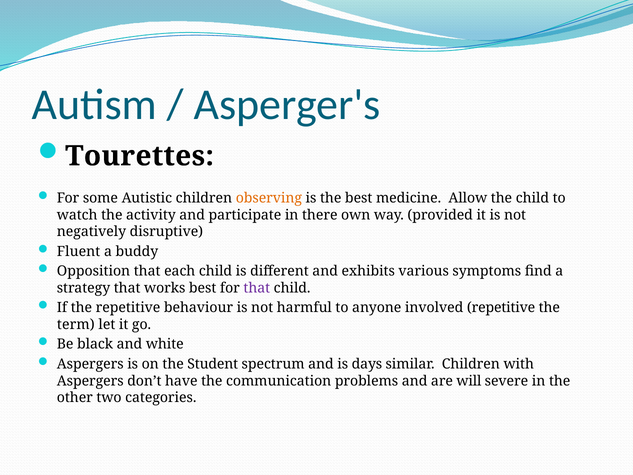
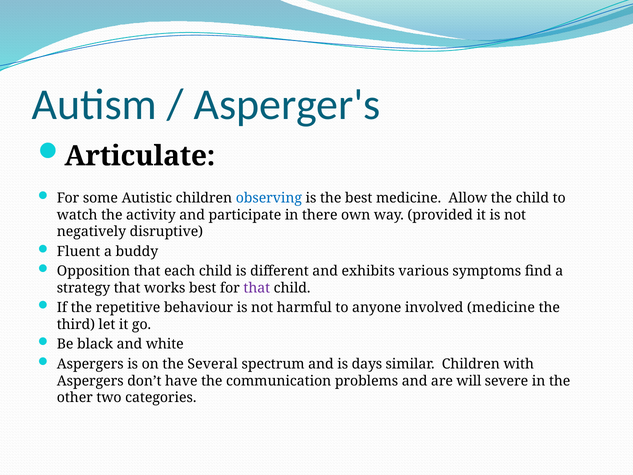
Tourettes: Tourettes -> Articulate
observing colour: orange -> blue
involved repetitive: repetitive -> medicine
term: term -> third
Student: Student -> Several
